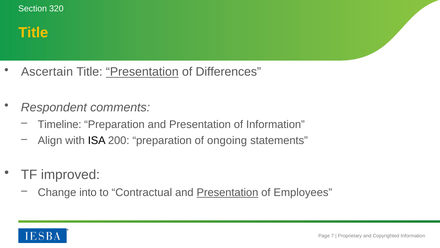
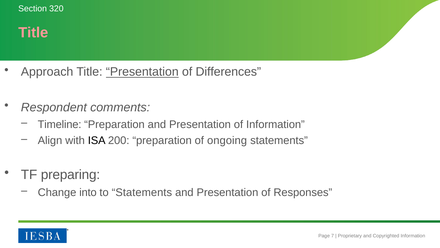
Title at (33, 33) colour: yellow -> pink
Ascertain: Ascertain -> Approach
improved: improved -> preparing
to Contractual: Contractual -> Statements
Presentation at (227, 192) underline: present -> none
Employees: Employees -> Responses
